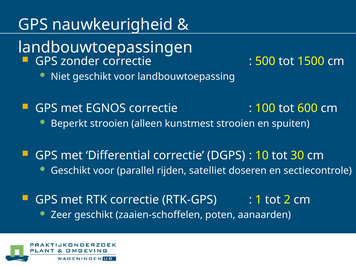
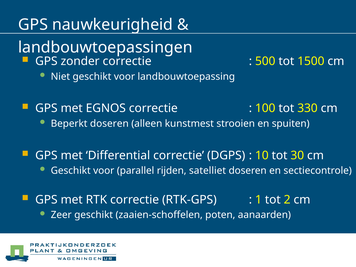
600: 600 -> 330
Beperkt strooien: strooien -> doseren
